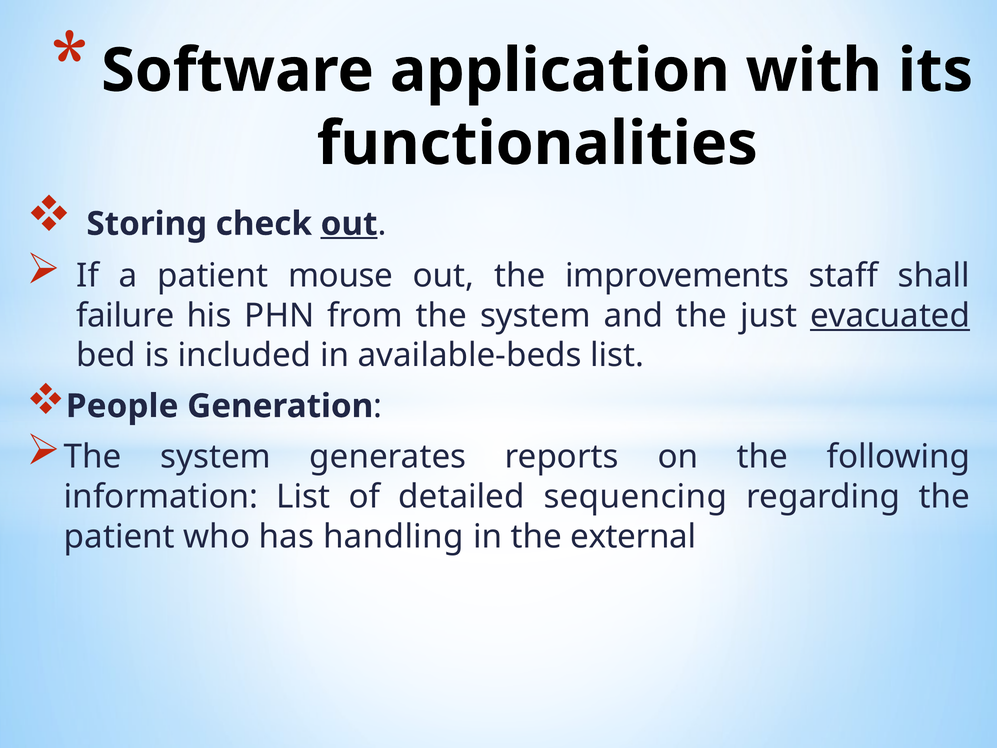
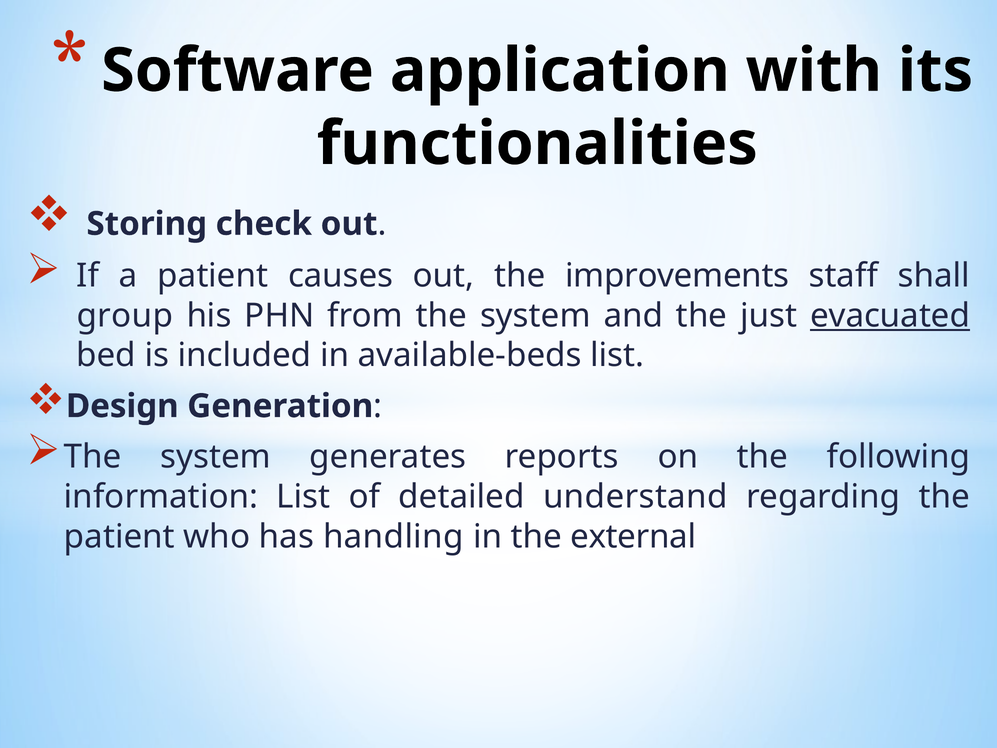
out at (349, 224) underline: present -> none
mouse: mouse -> causes
failure: failure -> group
People: People -> Design
sequencing: sequencing -> understand
